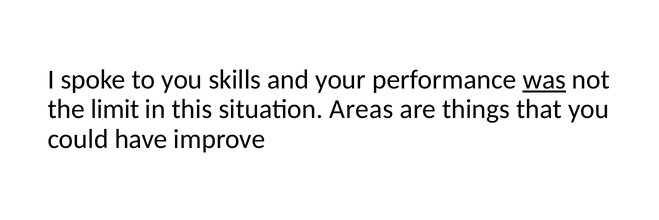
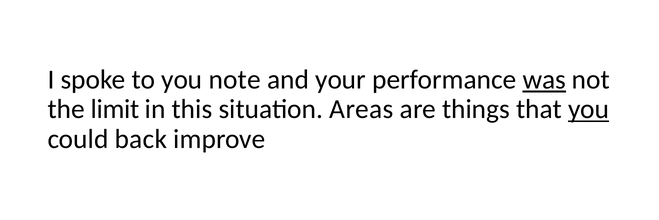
skills: skills -> note
you at (589, 109) underline: none -> present
have: have -> back
